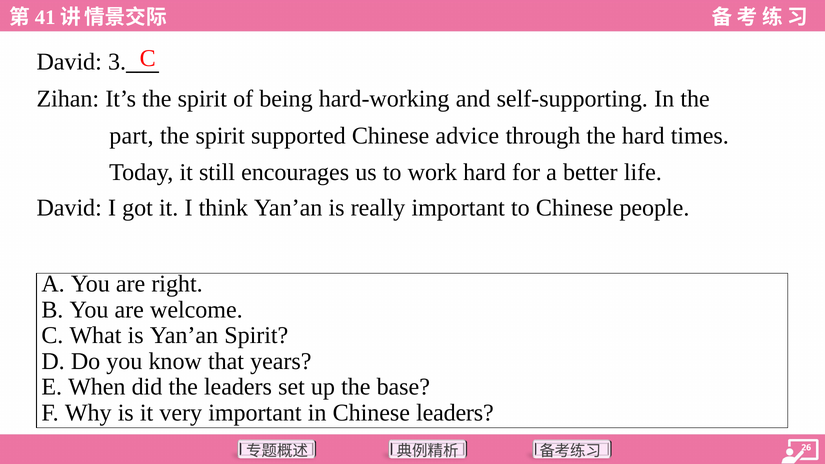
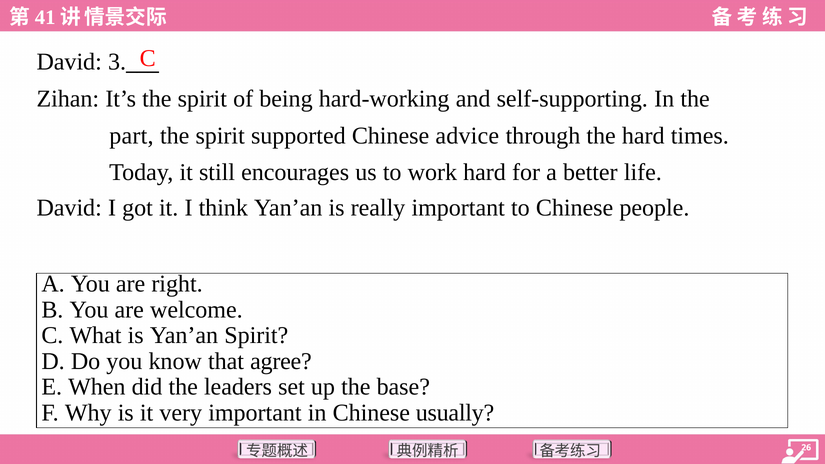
years: years -> agree
Chinese leaders: leaders -> usually
